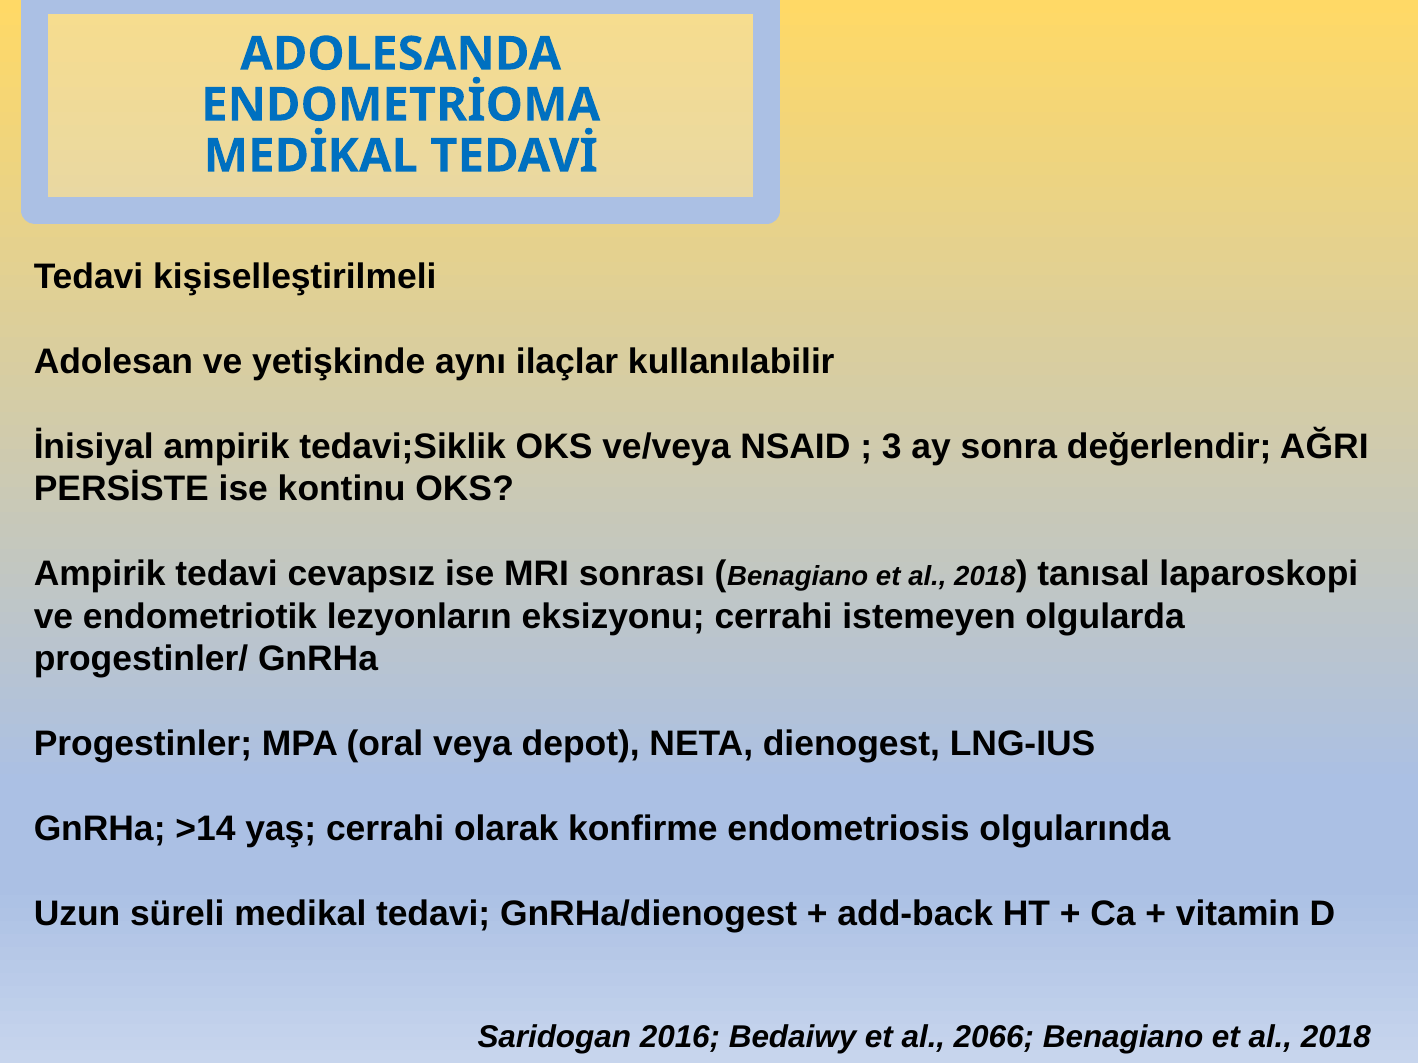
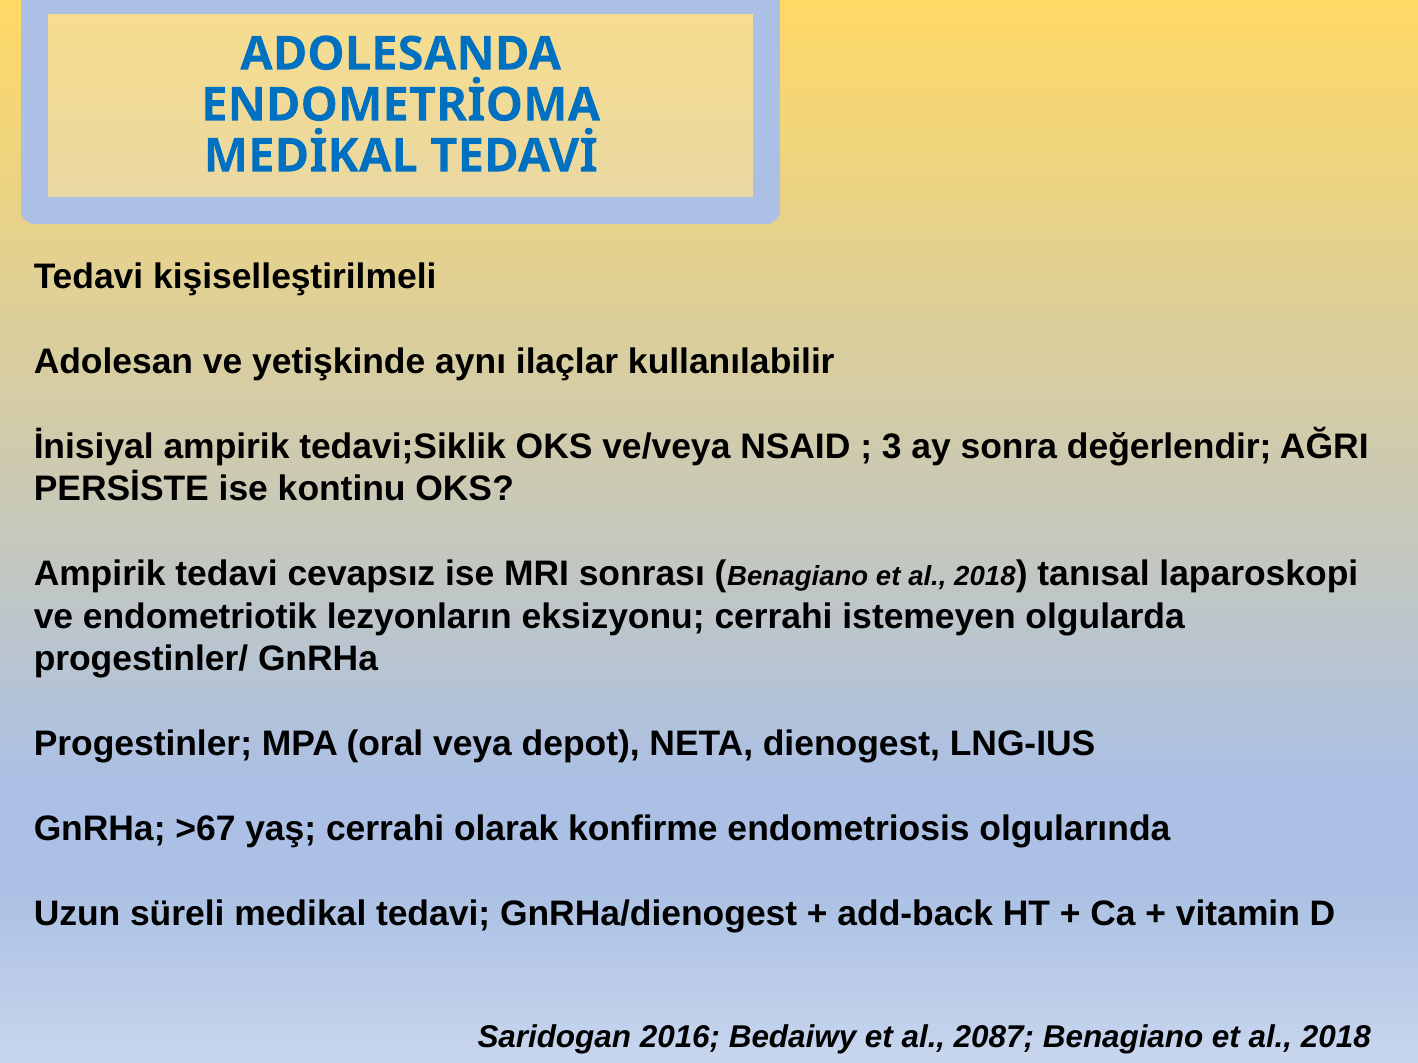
>14: >14 -> >67
2066: 2066 -> 2087
